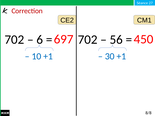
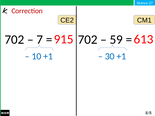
6: 6 -> 7
697: 697 -> 915
56: 56 -> 59
450: 450 -> 613
